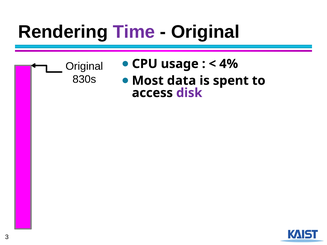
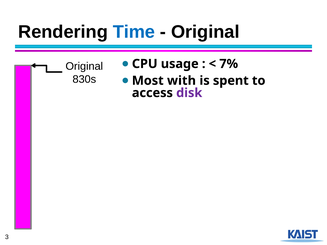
Time colour: purple -> blue
4%: 4% -> 7%
data: data -> with
